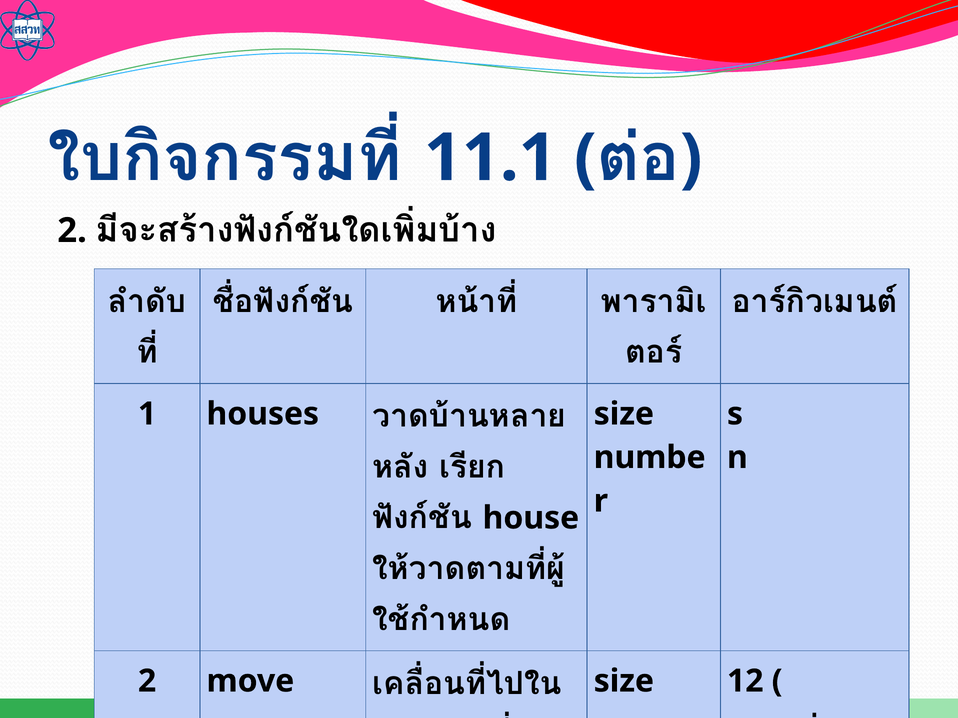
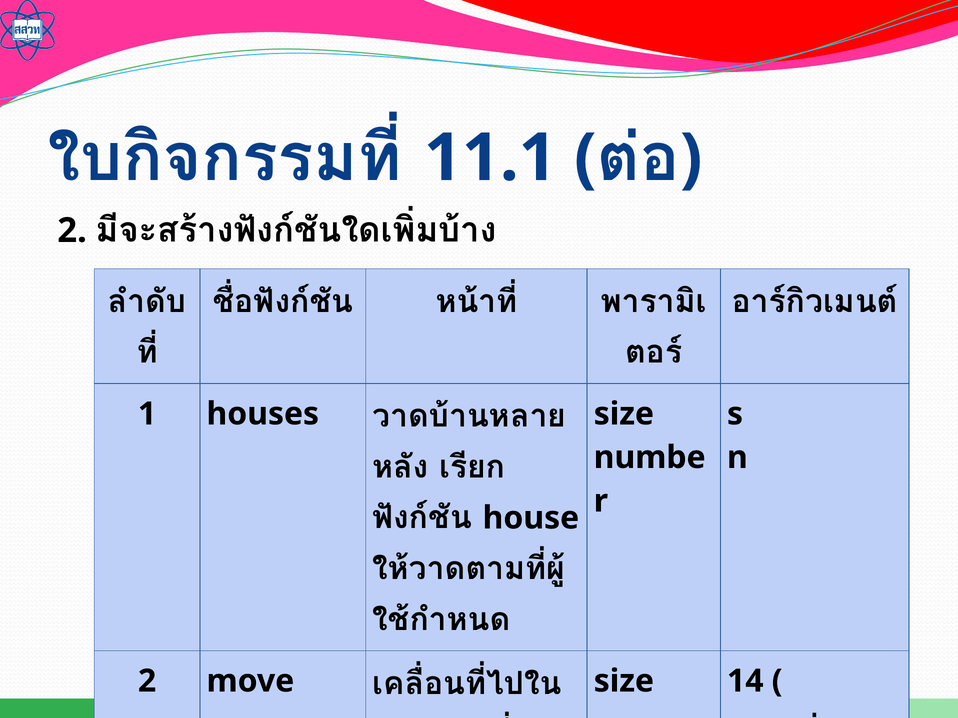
12: 12 -> 14
